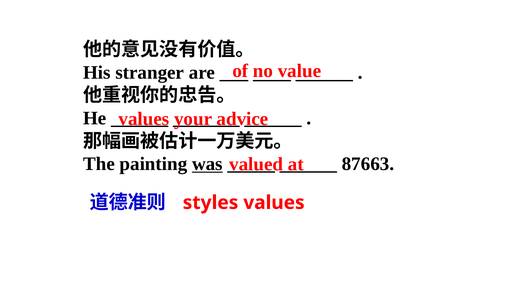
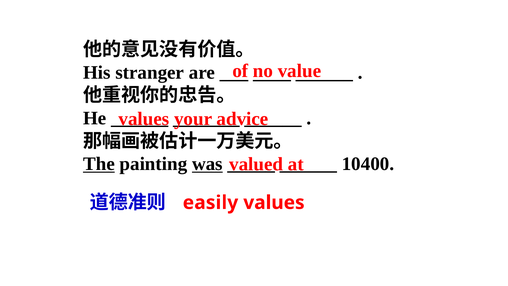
The underline: none -> present
87663: 87663 -> 10400
styles: styles -> easily
